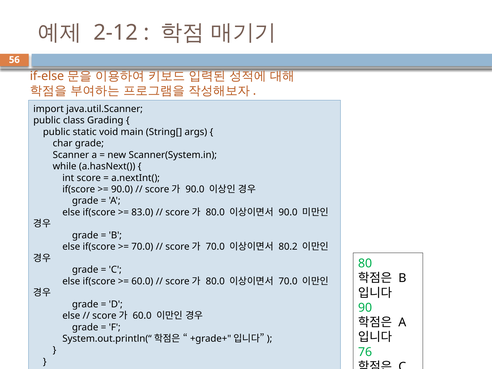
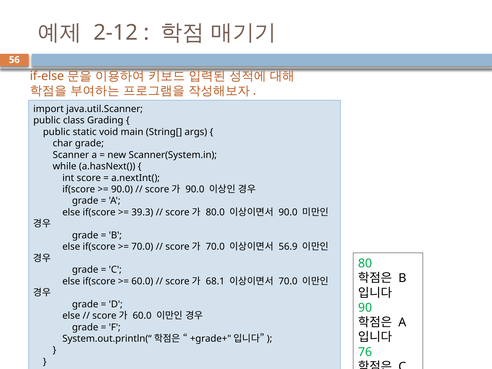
83.0: 83.0 -> 39.3
80.2: 80.2 -> 56.9
80.0 at (215, 281): 80.0 -> 68.1
